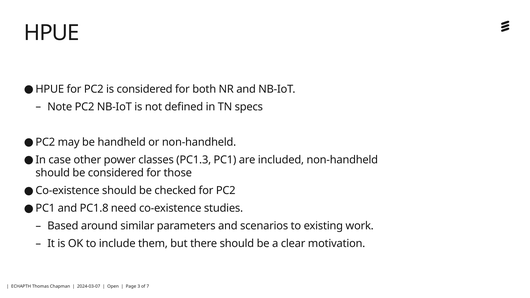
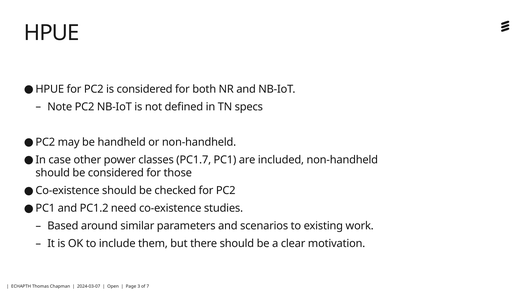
PC1.3: PC1.3 -> PC1.7
PC1.8: PC1.8 -> PC1.2
